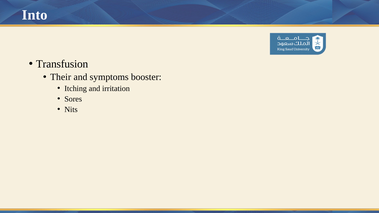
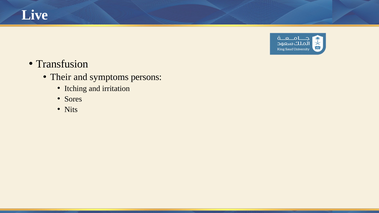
Into: Into -> Live
booster: booster -> persons
